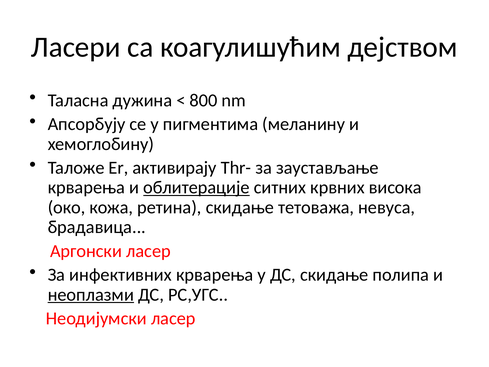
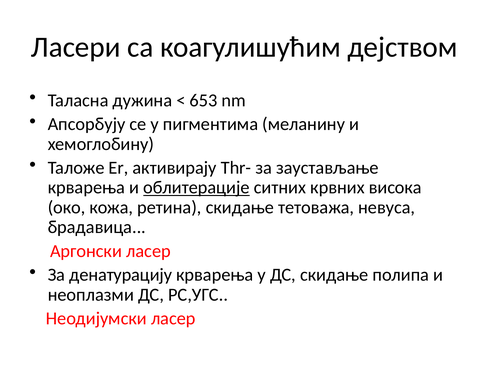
800: 800 -> 653
инфективних: инфективних -> денатурацију
неоплазми underline: present -> none
